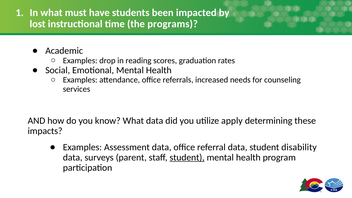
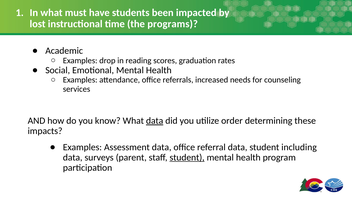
data at (155, 121) underline: none -> present
apply: apply -> order
disability: disability -> including
